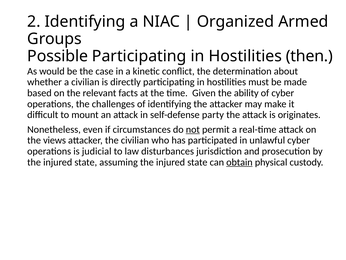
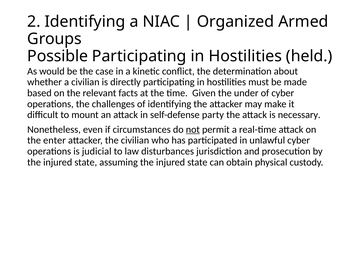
then: then -> held
ability: ability -> under
originates: originates -> necessary
views: views -> enter
obtain underline: present -> none
